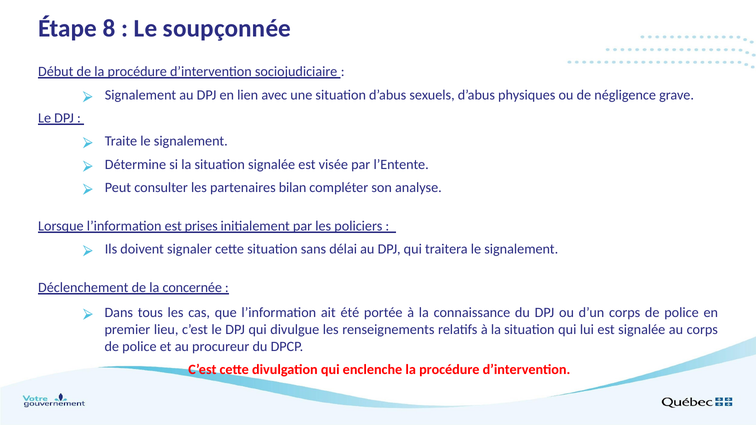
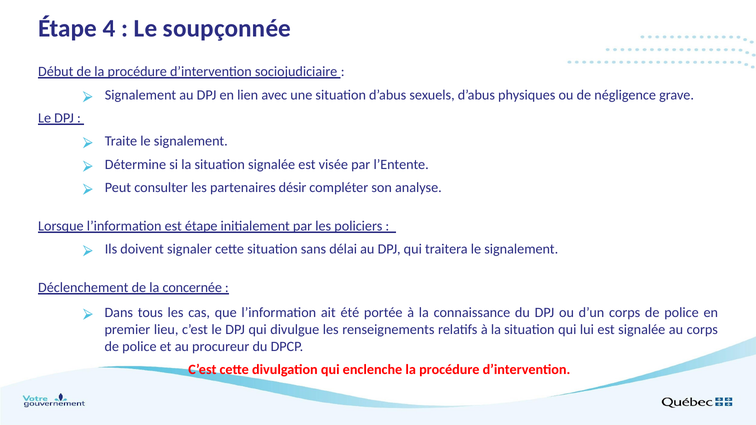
8: 8 -> 4
bilan: bilan -> désir
est prises: prises -> étape
